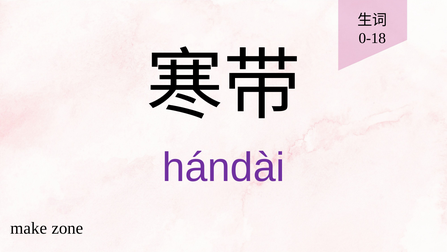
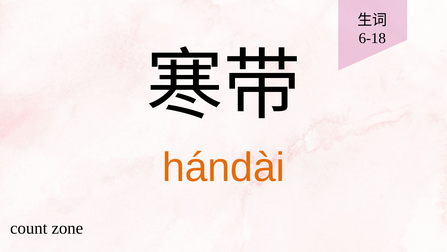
0-18: 0-18 -> 6-18
hándài colour: purple -> orange
make: make -> count
